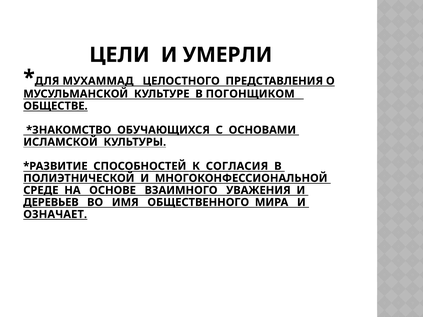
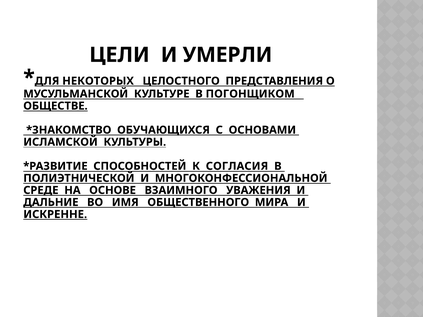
МУХАММАД: МУХАММАД -> НЕКОТОРЫХ
ДЕРЕВЬЕВ: ДЕРЕВЬЕВ -> ДАЛЬНИЕ
ОЗНАЧАЕТ: ОЗНАЧАЕТ -> ИСКРЕННЕ
